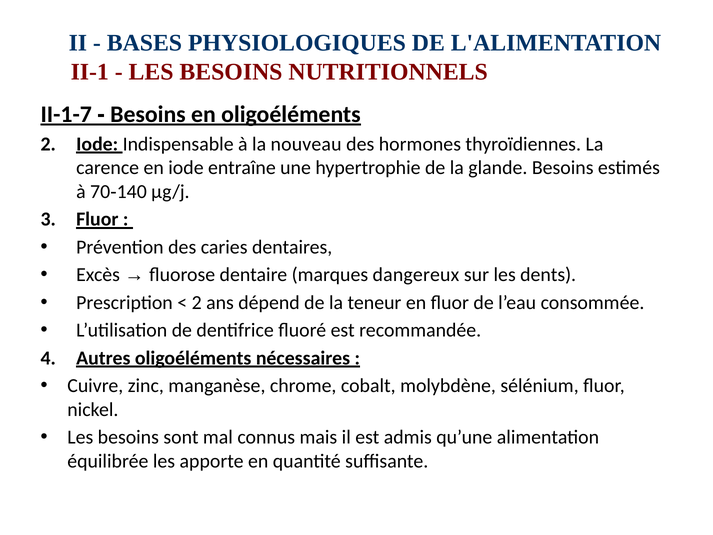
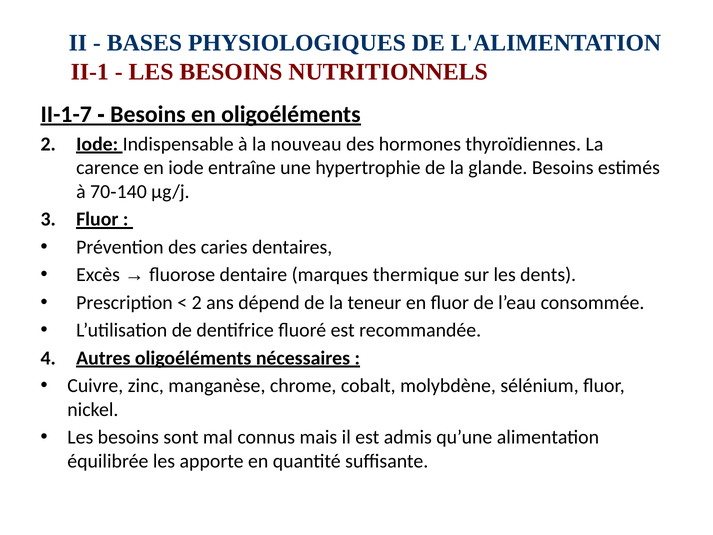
dangereux: dangereux -> thermique
